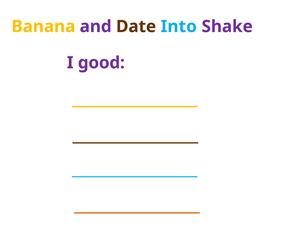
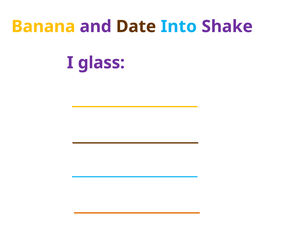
good: good -> glass
